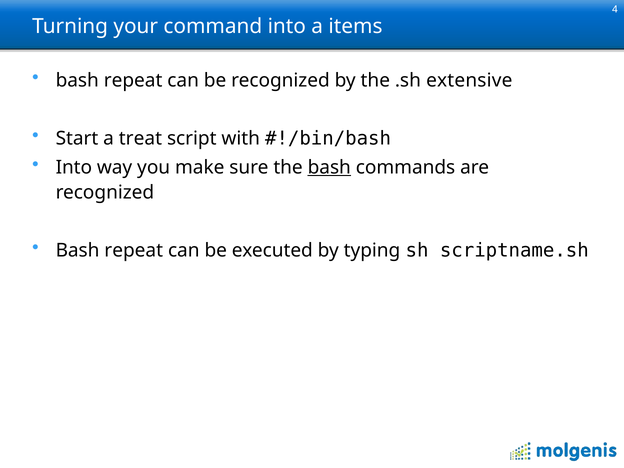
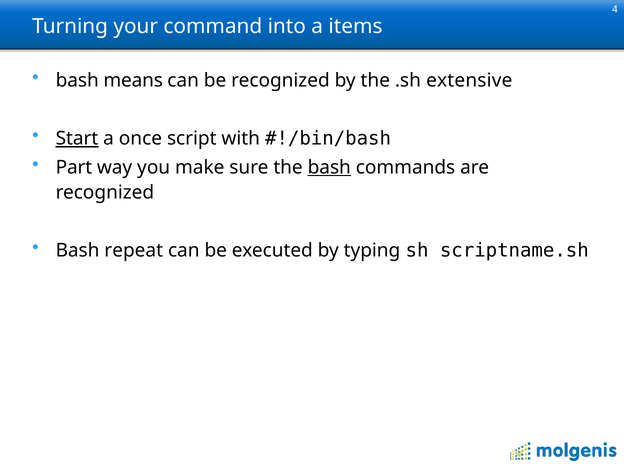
repeat at (133, 81): repeat -> means
Start underline: none -> present
treat: treat -> once
Into at (74, 167): Into -> Part
